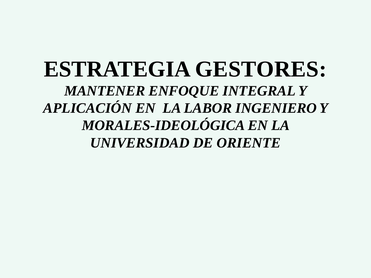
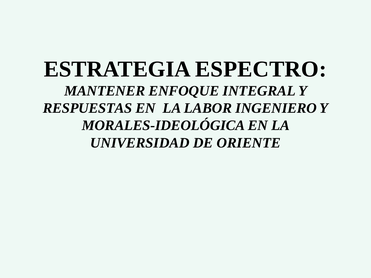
GESTORES: GESTORES -> ESPECTRO
APLICACIÓN: APLICACIÓN -> RESPUESTAS
